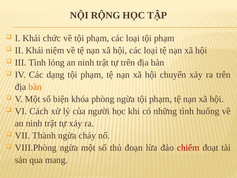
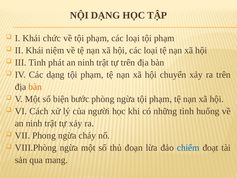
NỘI RỘNG: RỘNG -> DẠNG
lỏng: lỏng -> phát
khóa: khóa -> bước
Thành: Thành -> Phong
chiếm colour: red -> blue
